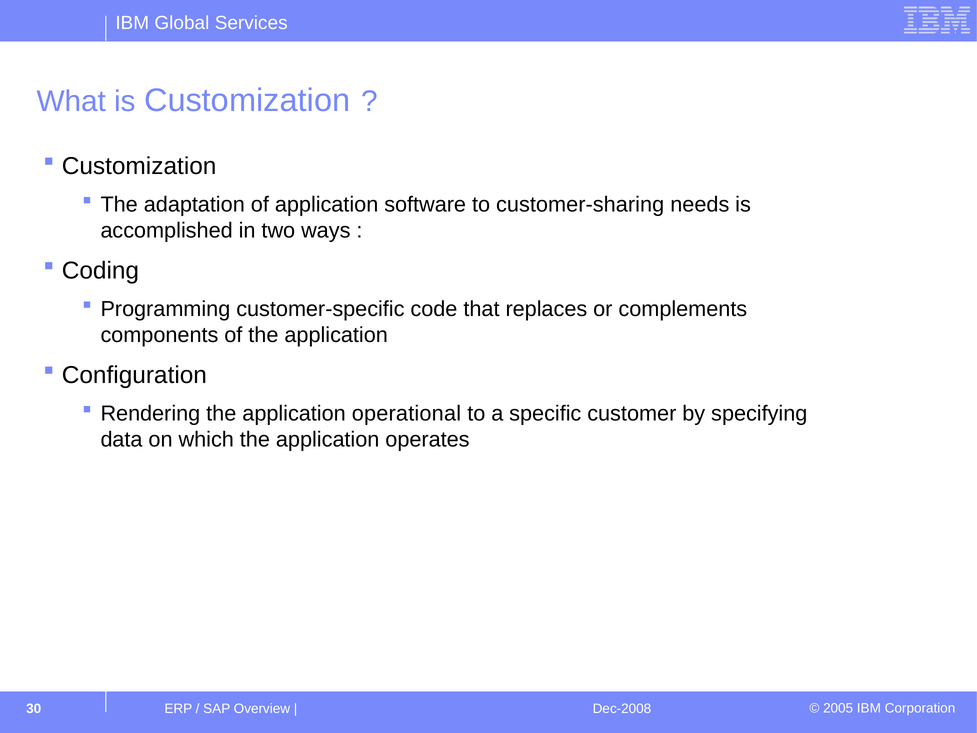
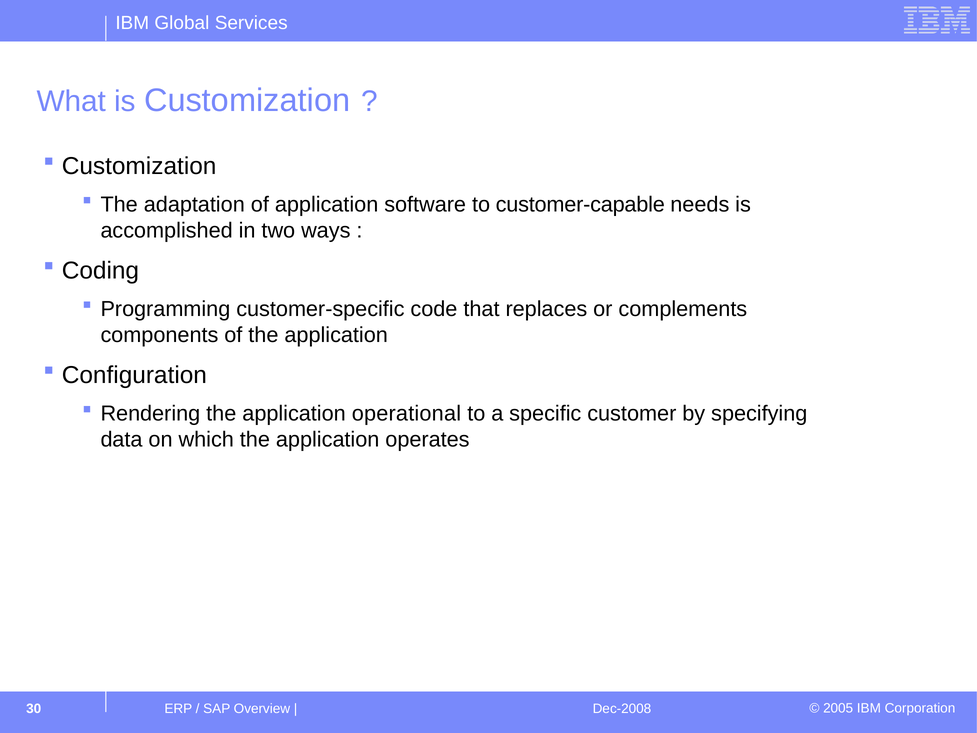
customer-sharing: customer-sharing -> customer-capable
